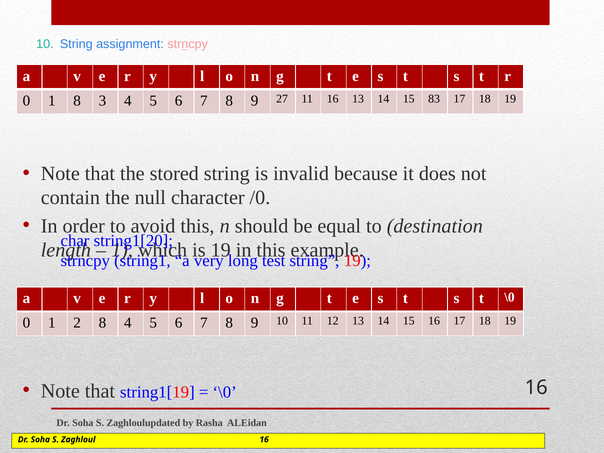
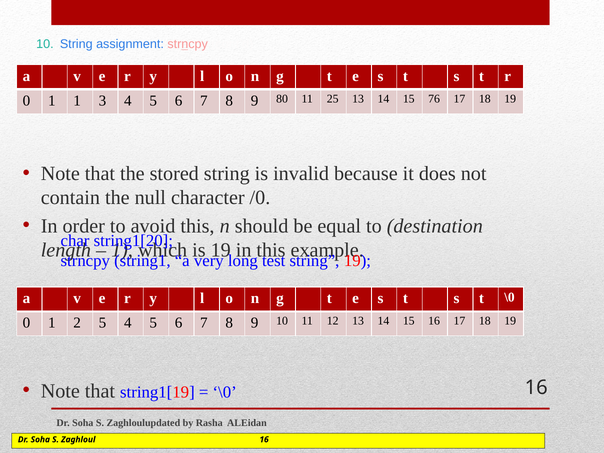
1 8: 8 -> 1
27: 27 -> 80
11 16: 16 -> 25
83: 83 -> 76
2 8: 8 -> 5
